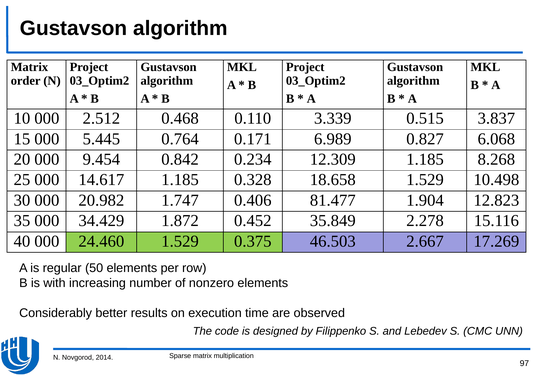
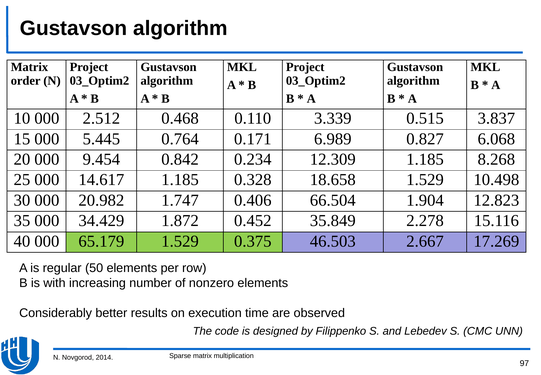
81.477: 81.477 -> 66.504
24.460: 24.460 -> 65.179
